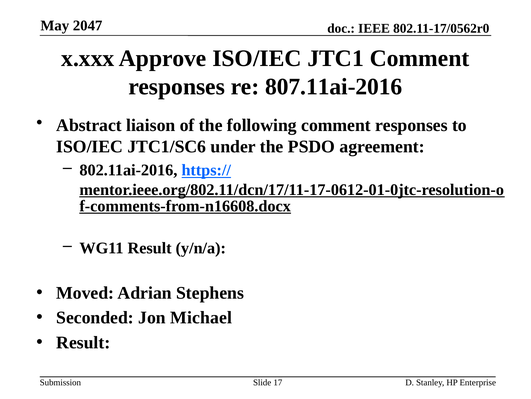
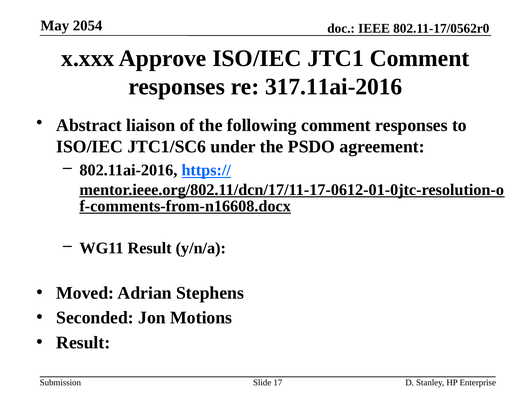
2047: 2047 -> 2054
807.11ai-2016: 807.11ai-2016 -> 317.11ai-2016
Michael: Michael -> Motions
